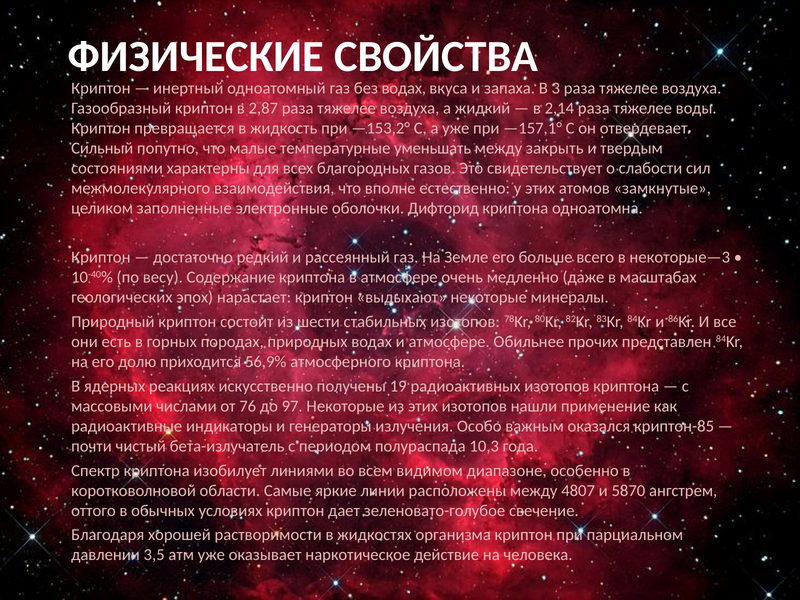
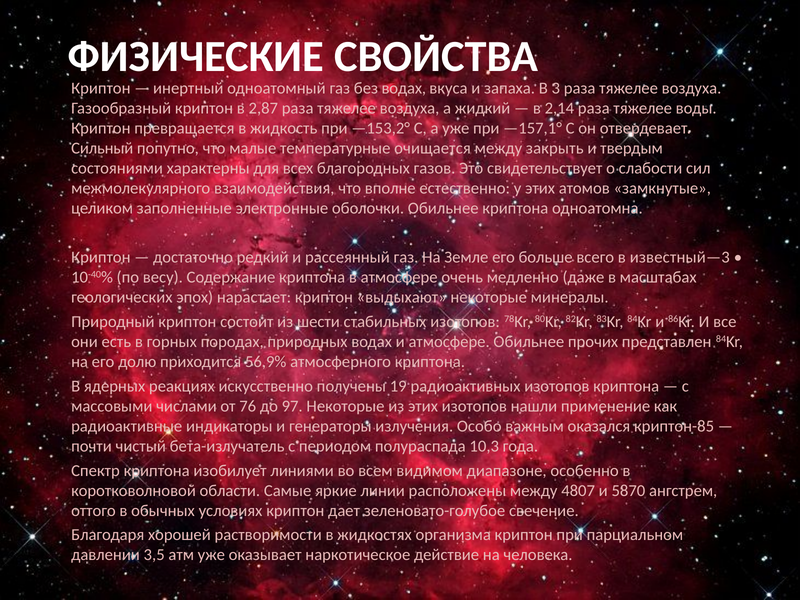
уменьшать: уменьшать -> очищается
оболочки Дифторид: Дифторид -> Обильнее
некоторые—3: некоторые—3 -> известный—3
